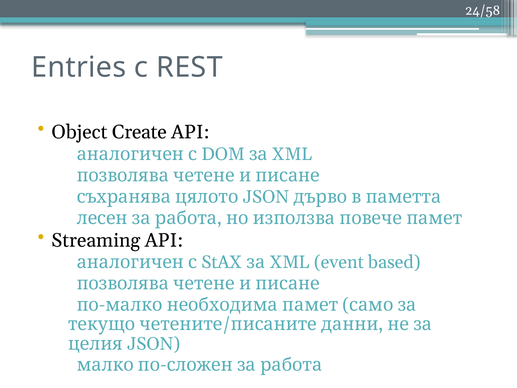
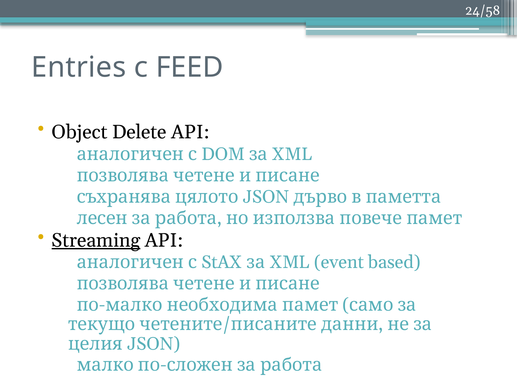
REST: REST -> FEED
Create: Create -> Delete
Streaming underline: none -> present
